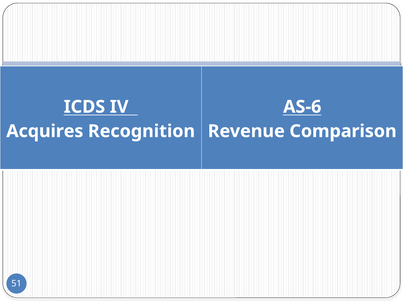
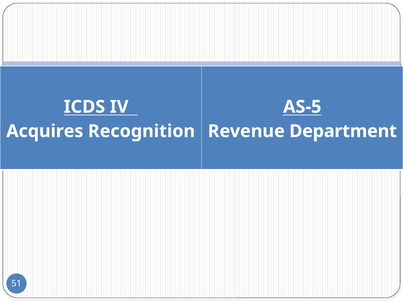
AS-6: AS-6 -> AS-5
Comparison: Comparison -> Department
